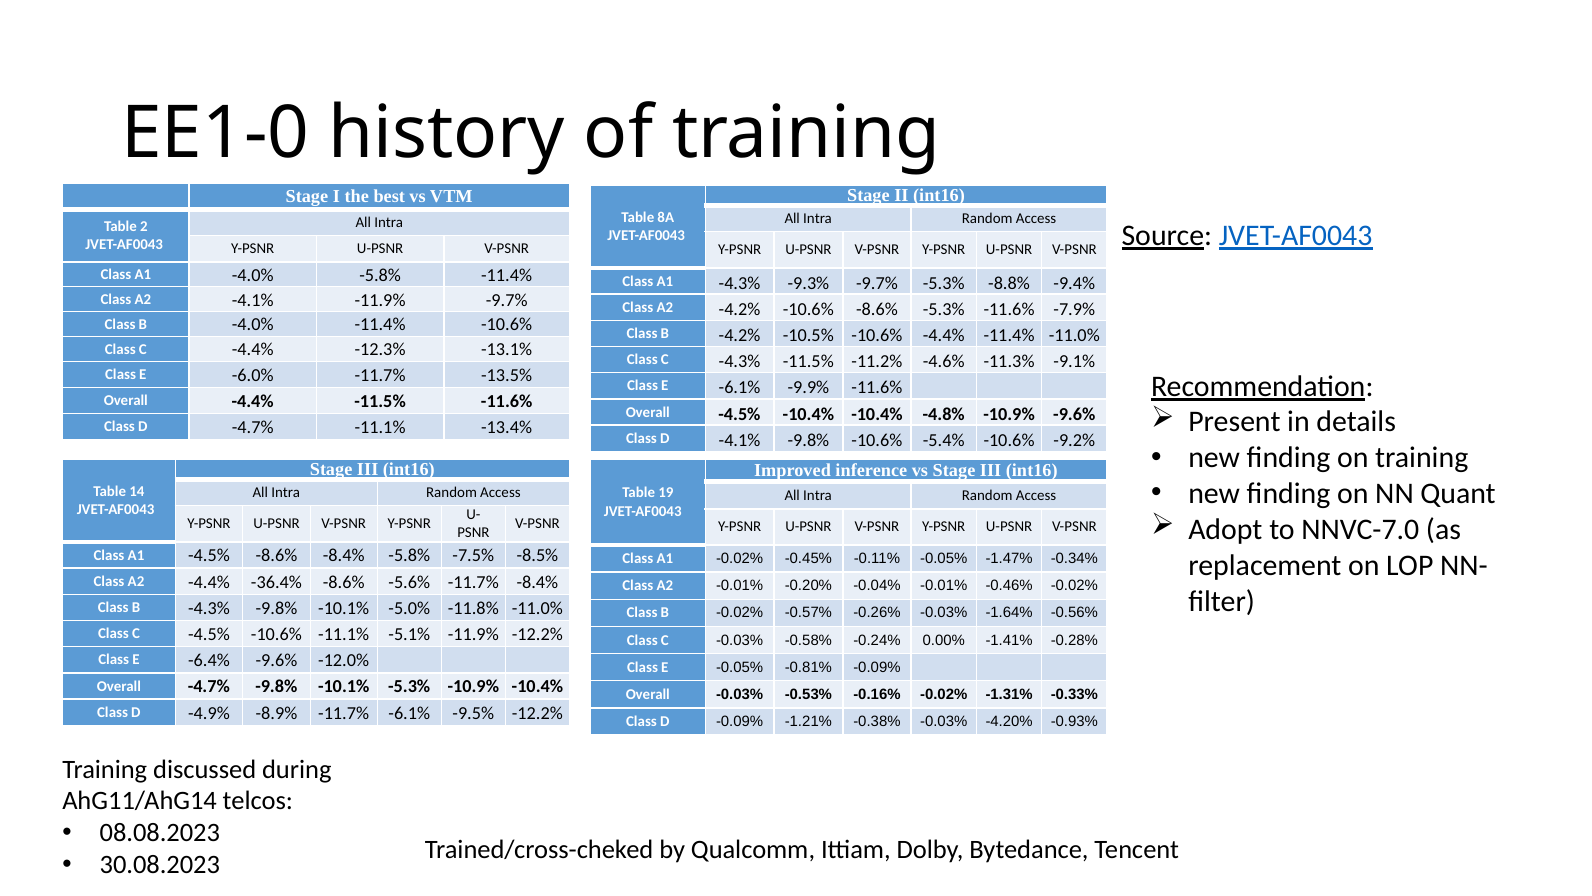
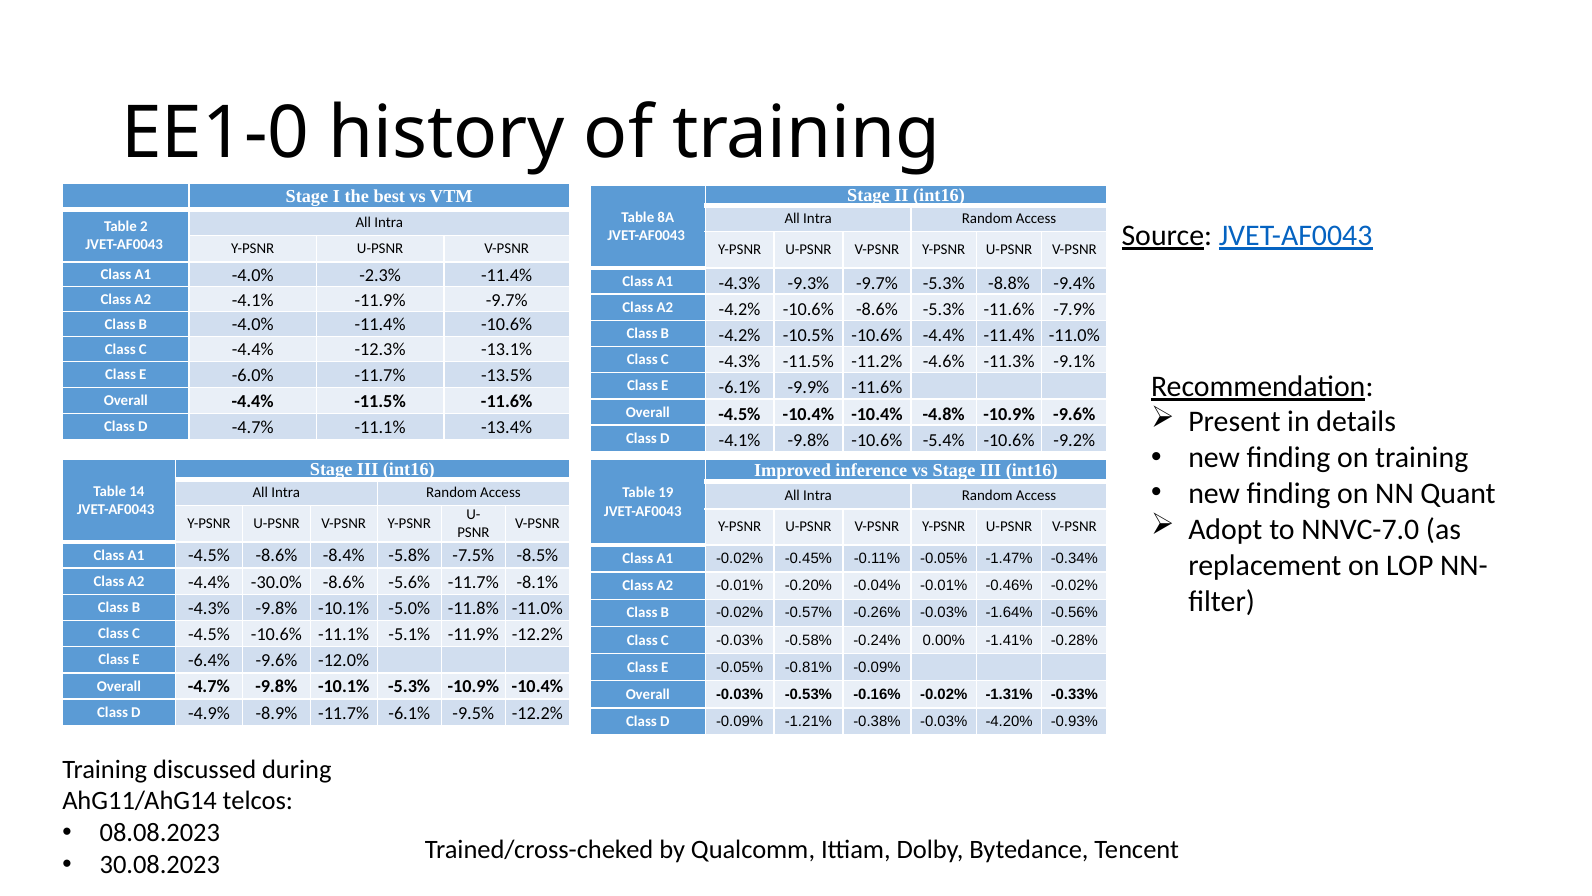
-4.0% -5.8%: -5.8% -> -2.3%
-36.4%: -36.4% -> -30.0%
-11.7% -8.4%: -8.4% -> -8.1%
